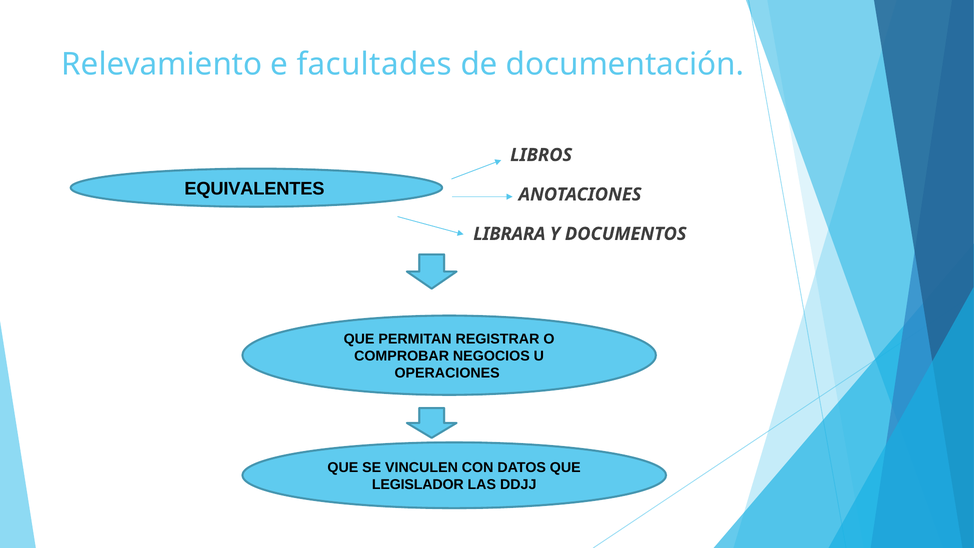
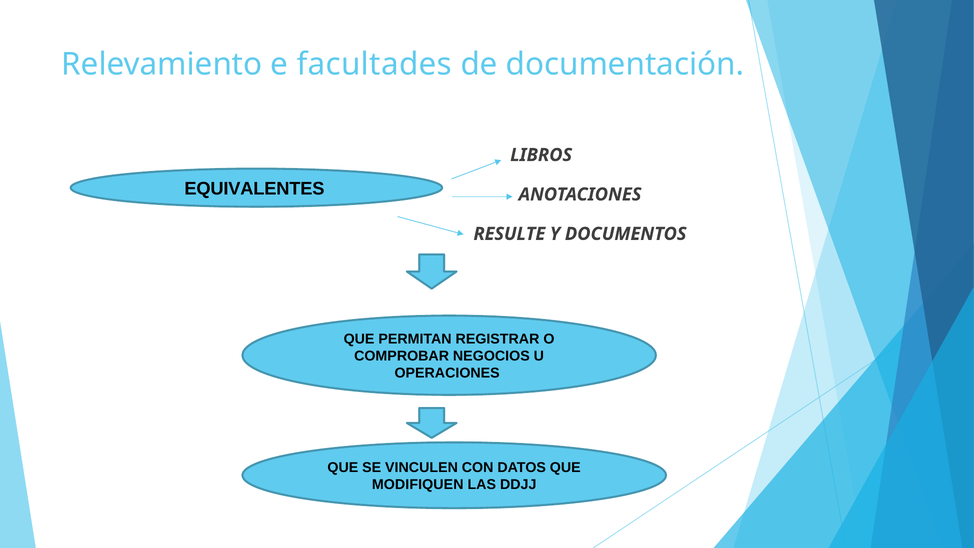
LIBRARA: LIBRARA -> RESULTE
LEGISLADOR: LEGISLADOR -> MODIFIQUEN
